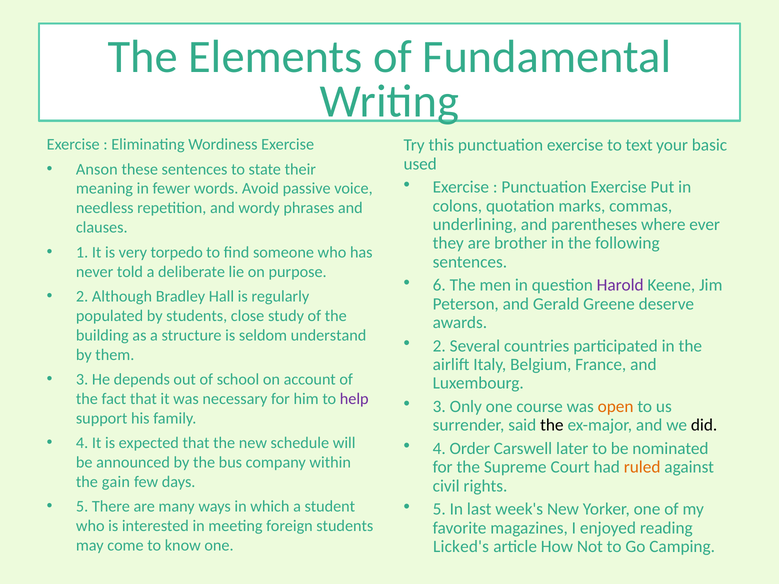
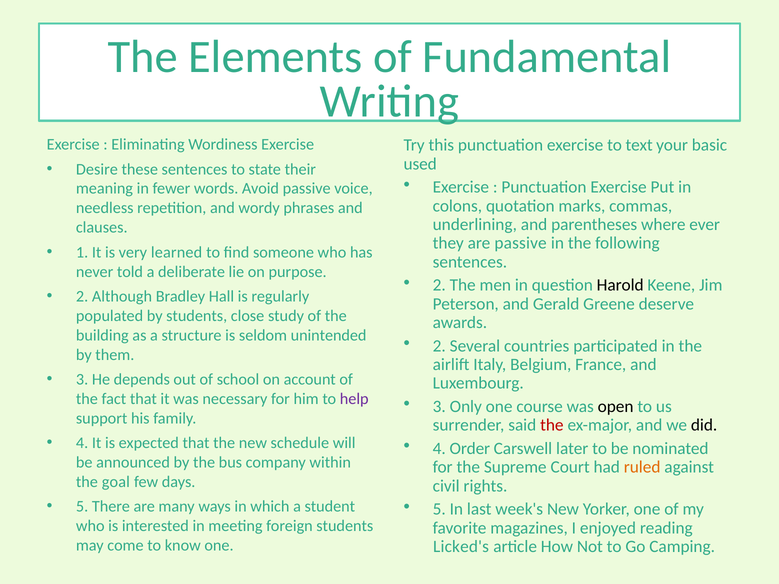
Anson: Anson -> Desire
are brother: brother -> passive
torpedo: torpedo -> learned
6 at (439, 285): 6 -> 2
Harold colour: purple -> black
understand: understand -> unintended
open colour: orange -> black
the at (552, 425) colour: black -> red
gain: gain -> goal
